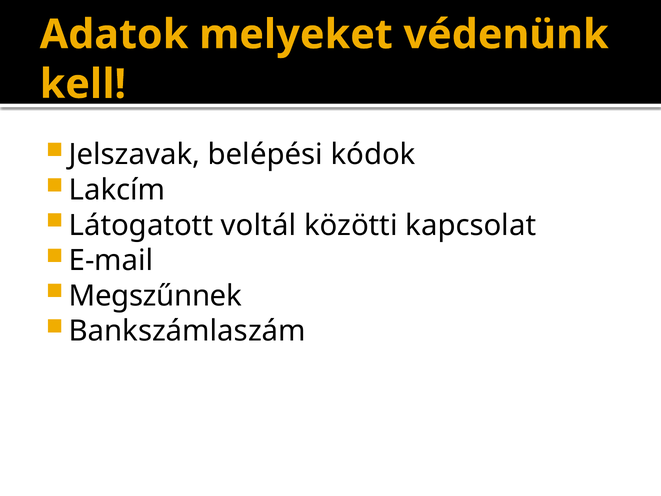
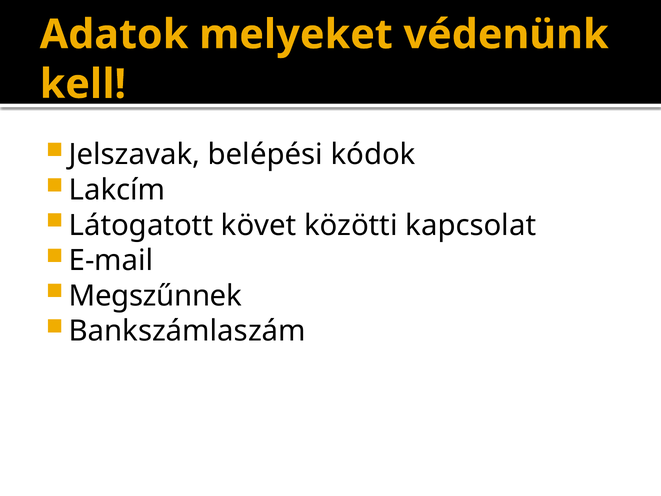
voltál: voltál -> követ
